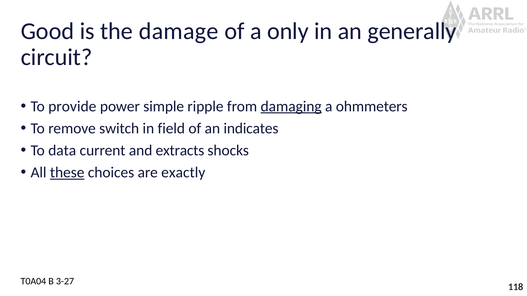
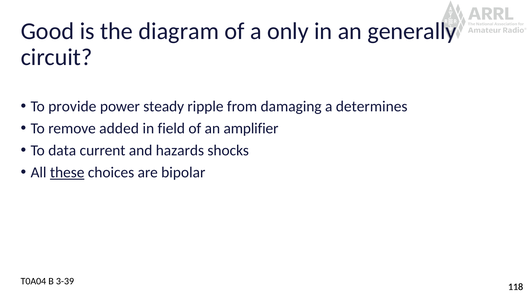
damage: damage -> diagram
simple: simple -> steady
damaging underline: present -> none
ohmmeters: ohmmeters -> determines
switch: switch -> added
indicates: indicates -> amplifier
extracts: extracts -> hazards
exactly: exactly -> bipolar
3-27: 3-27 -> 3-39
